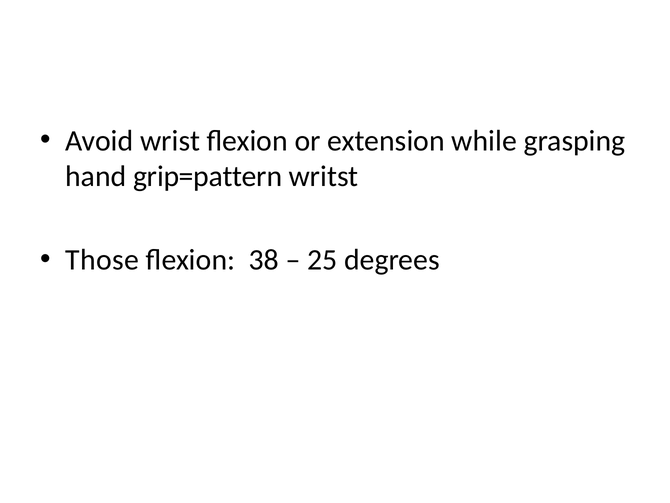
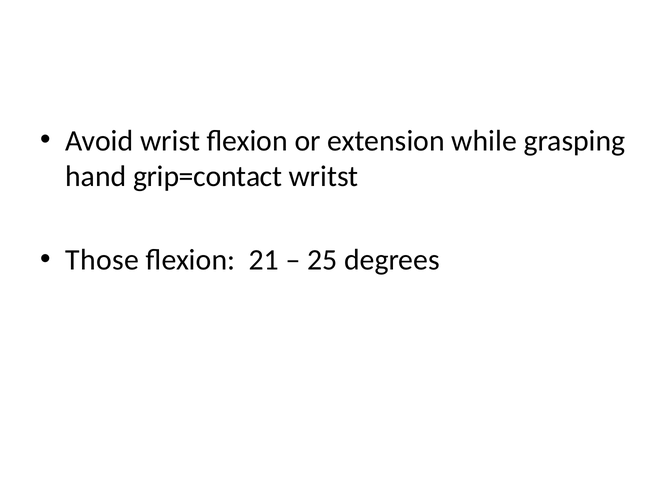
grip=pattern: grip=pattern -> grip=contact
38: 38 -> 21
